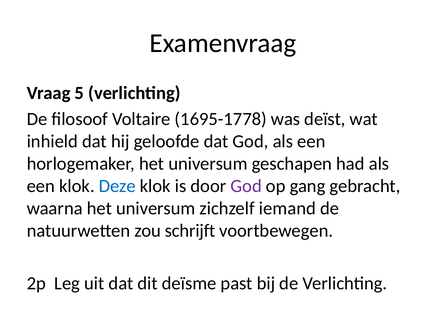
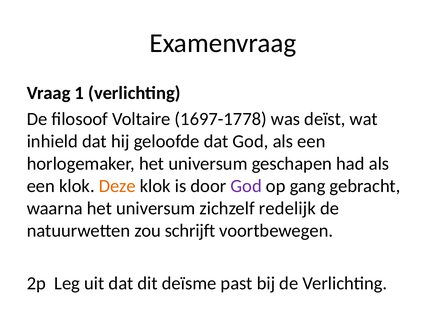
5: 5 -> 1
1695-1778: 1695-1778 -> 1697-1778
Deze colour: blue -> orange
iemand: iemand -> redelijk
